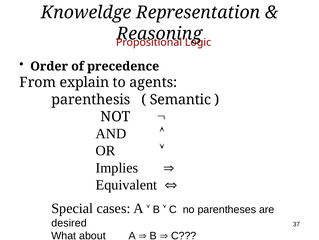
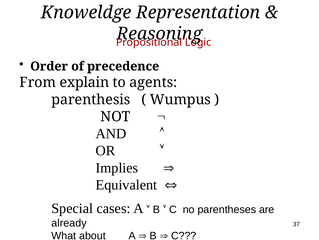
Semantic: Semantic -> Wumpus
desired: desired -> already
